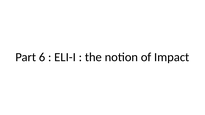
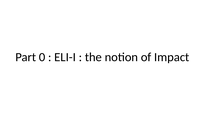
6: 6 -> 0
